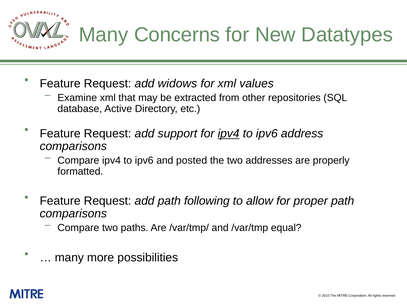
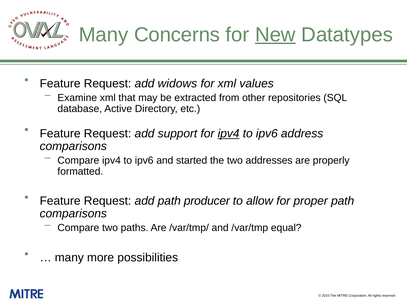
New underline: none -> present
posted: posted -> started
following: following -> producer
